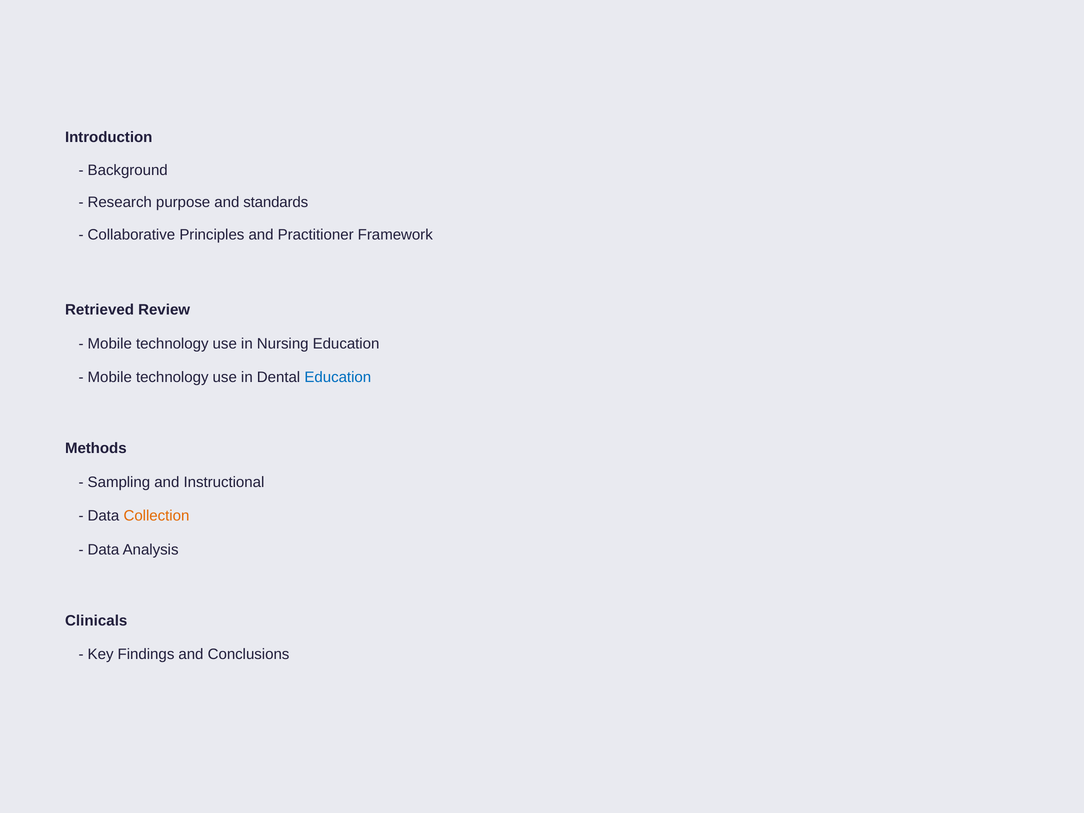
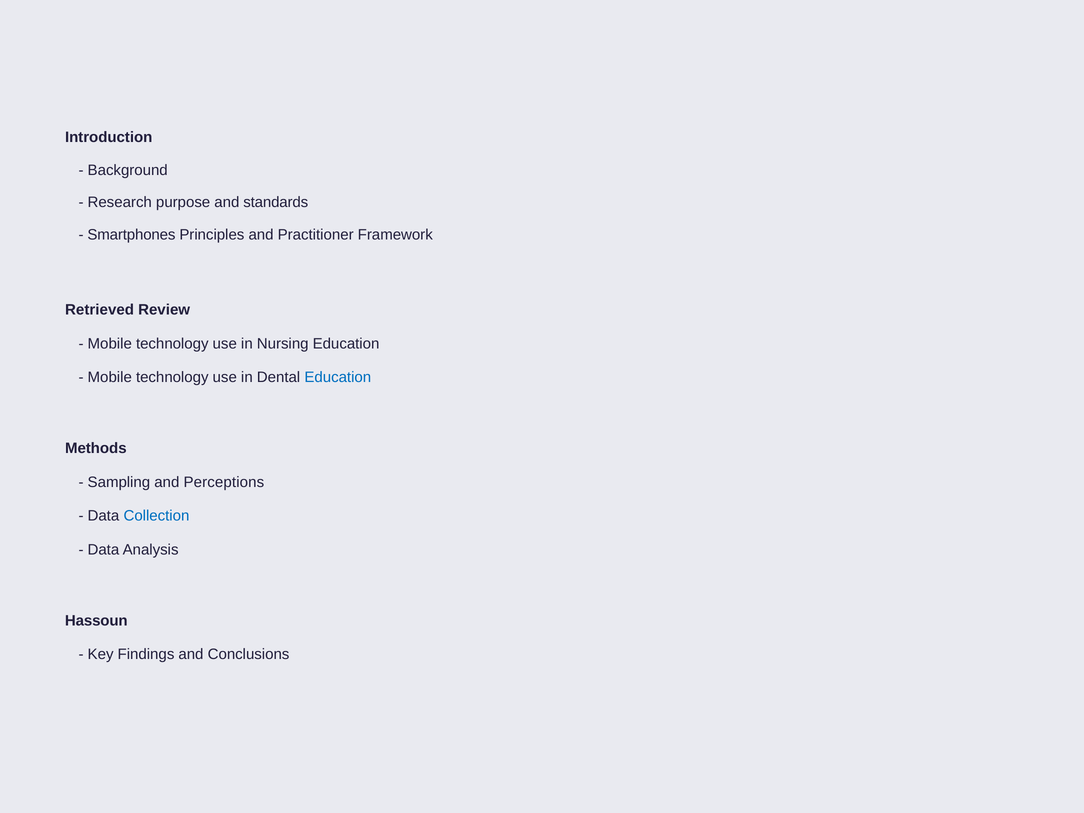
Collaborative: Collaborative -> Smartphones
Instructional: Instructional -> Perceptions
Collection colour: orange -> blue
Clinicals: Clinicals -> Hassoun
